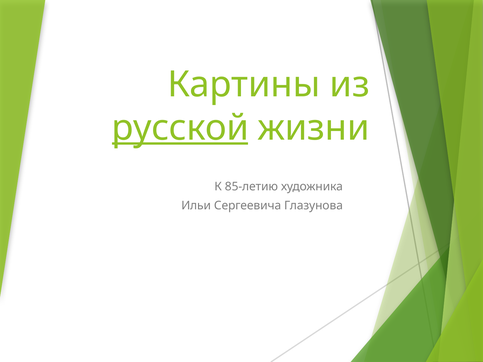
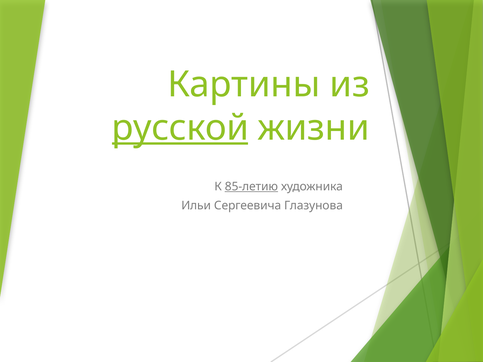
85-летию underline: none -> present
